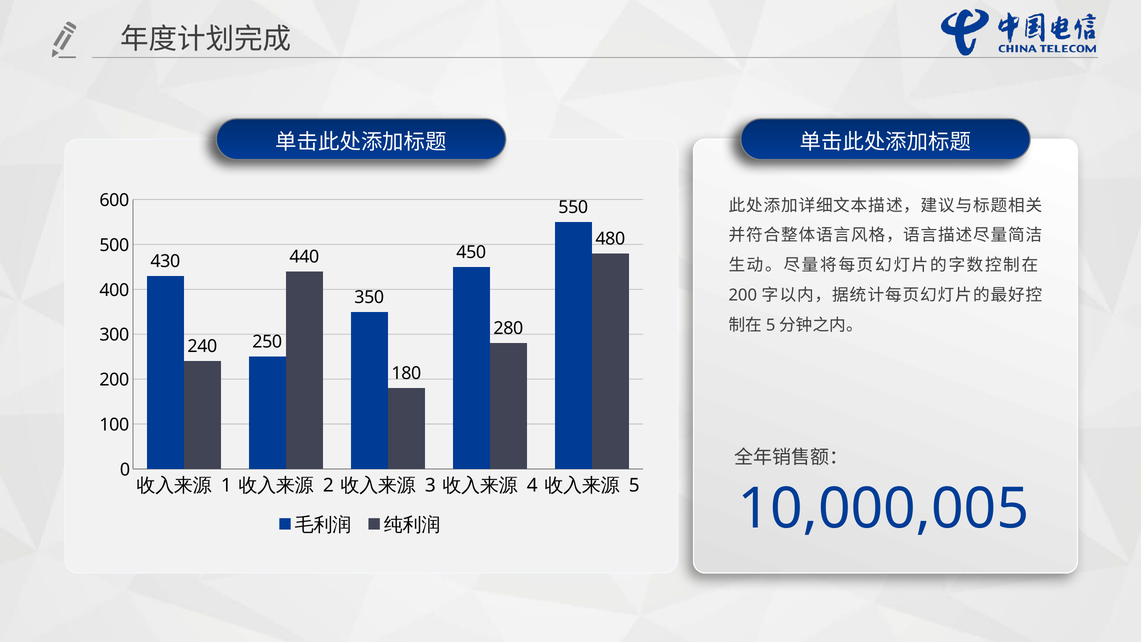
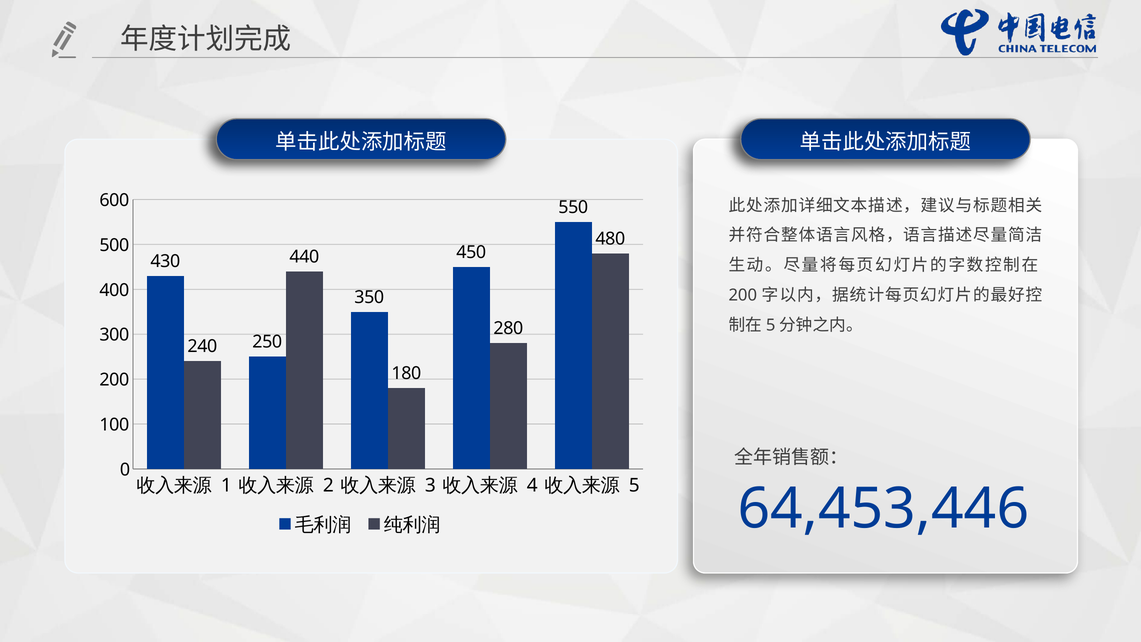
10,000,005: 10,000,005 -> 64,453,446
